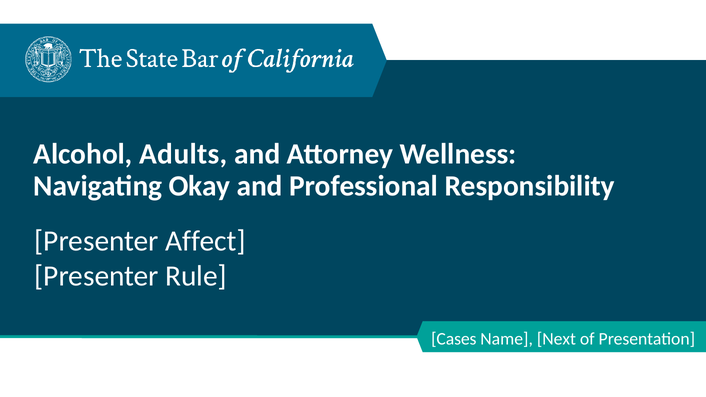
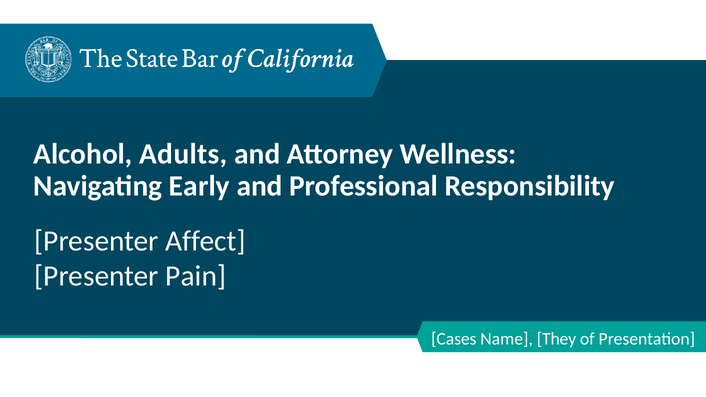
Okay: Okay -> Early
Rule: Rule -> Pain
Next: Next -> They
